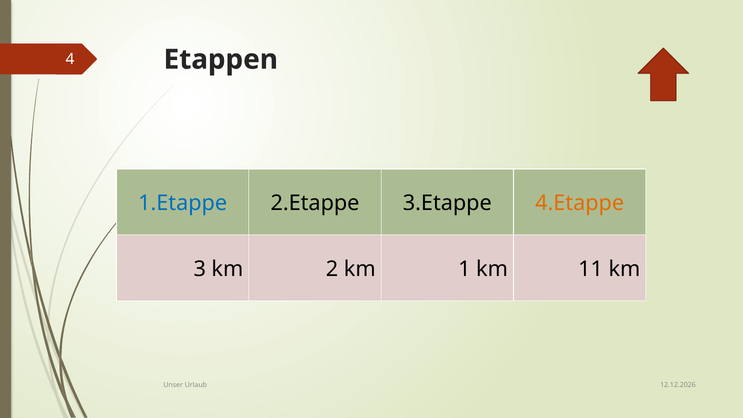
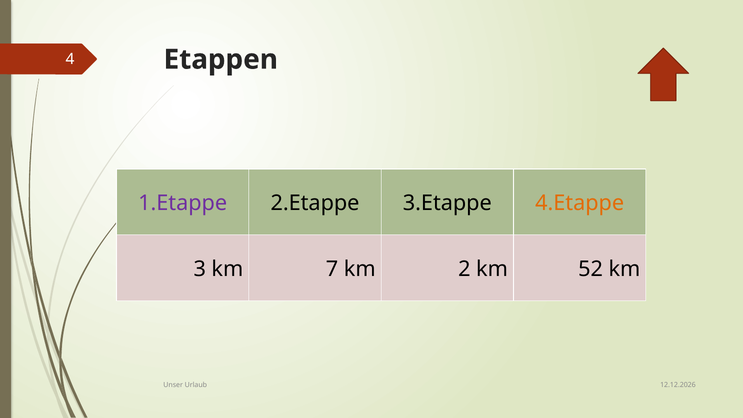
1.Etappe colour: blue -> purple
2: 2 -> 7
1: 1 -> 2
11: 11 -> 52
